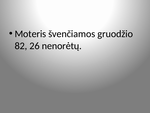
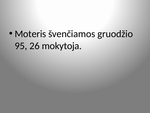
82: 82 -> 95
nenorėtų: nenorėtų -> mokytoja
